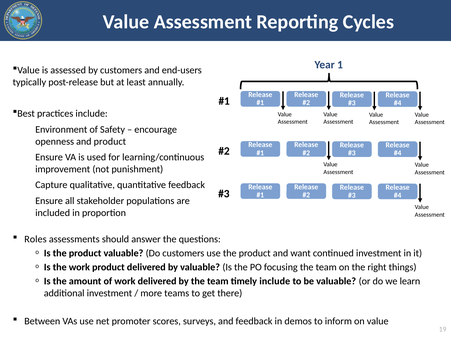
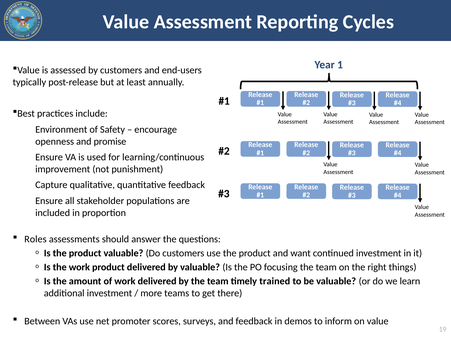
and product: product -> promise
timely include: include -> trained
